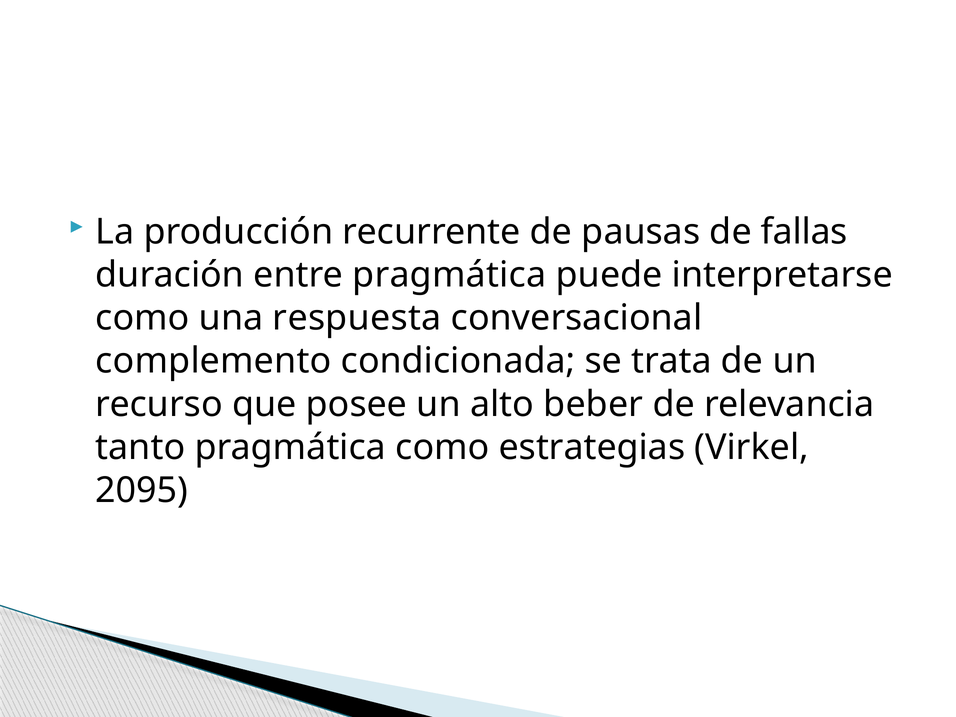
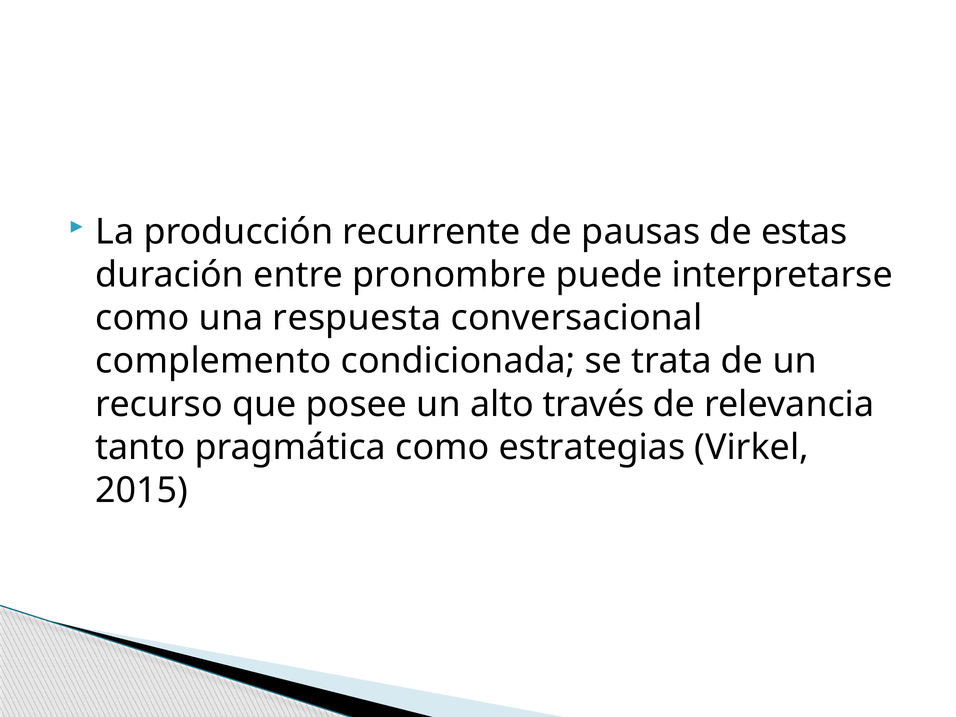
fallas: fallas -> estas
entre pragmática: pragmática -> pronombre
beber: beber -> través
2095: 2095 -> 2015
